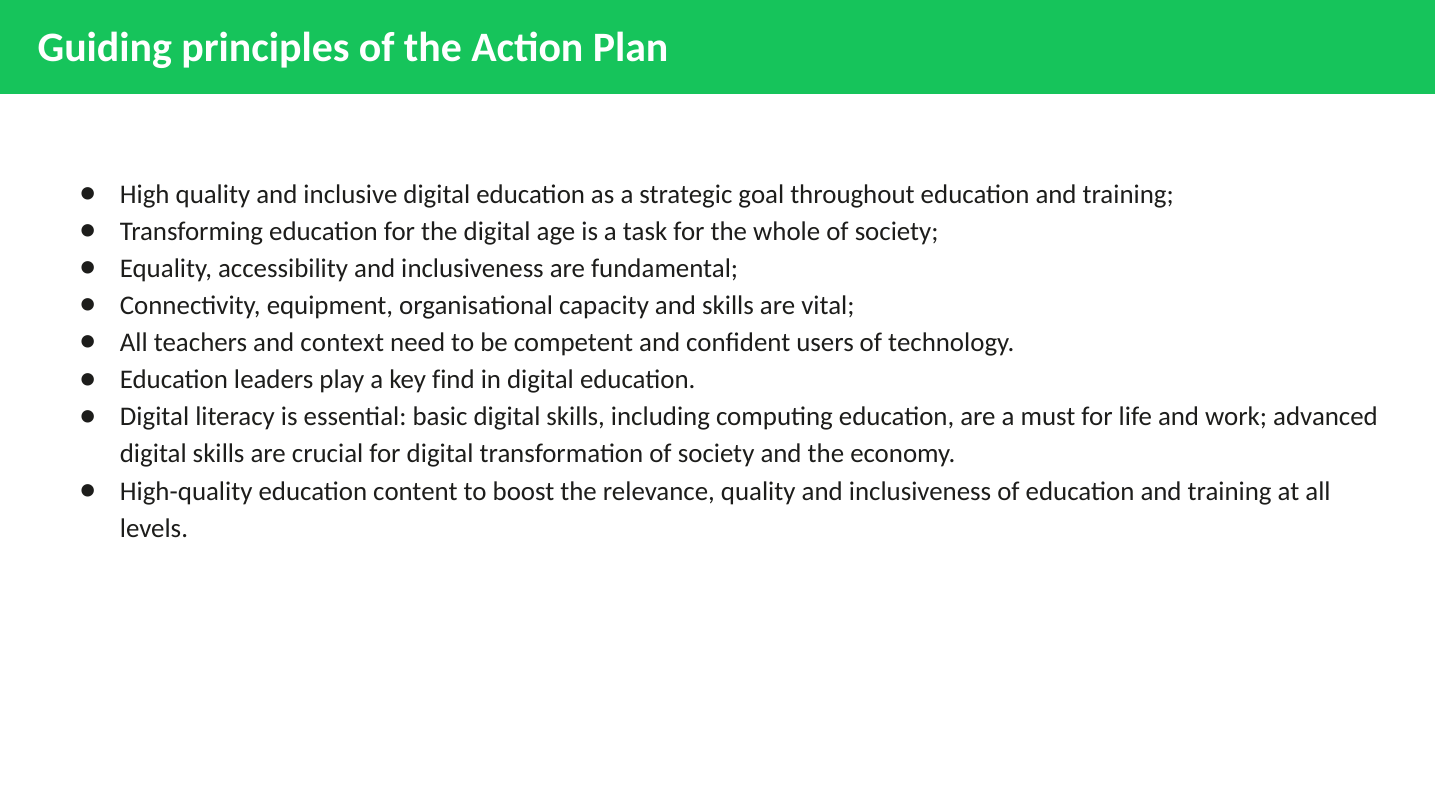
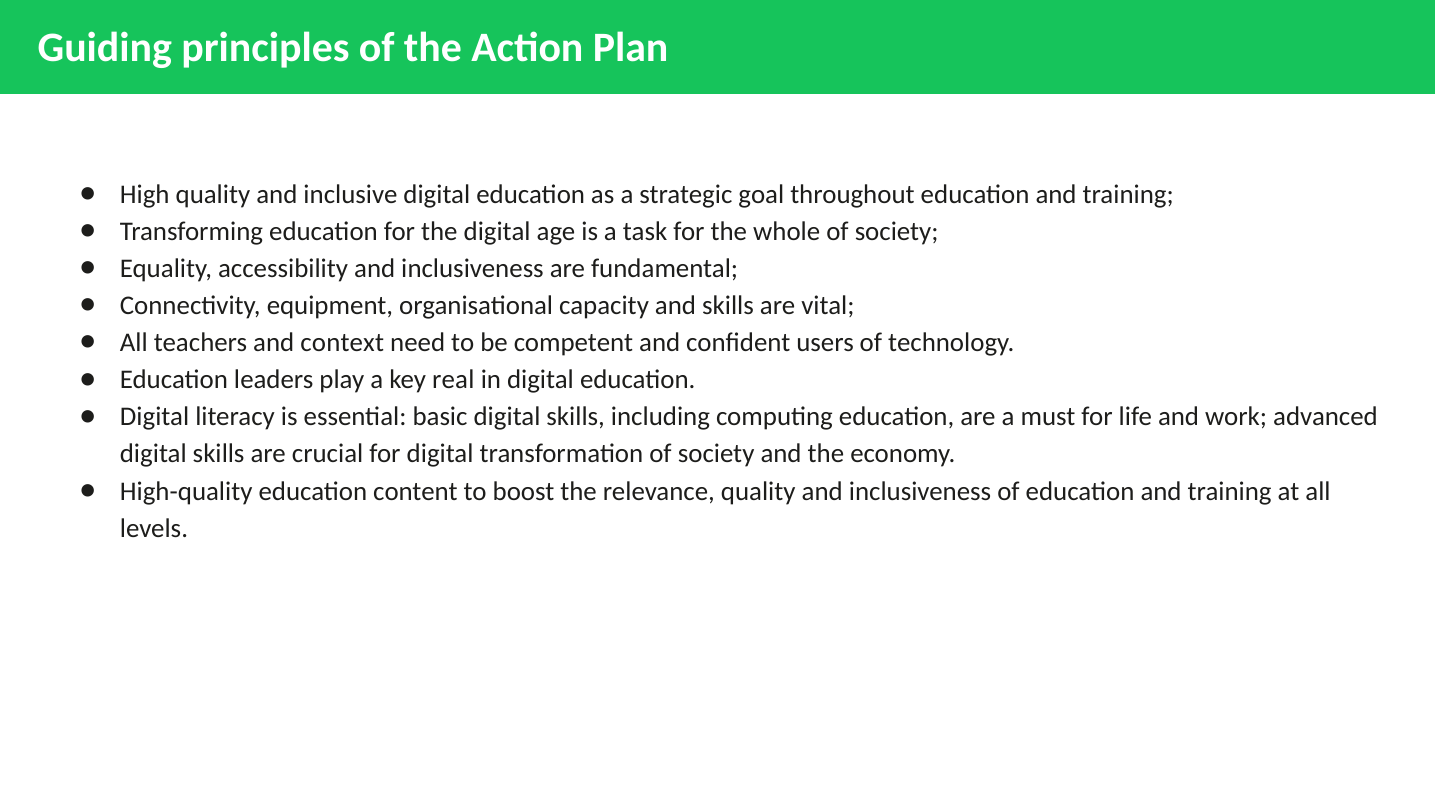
find: find -> real
